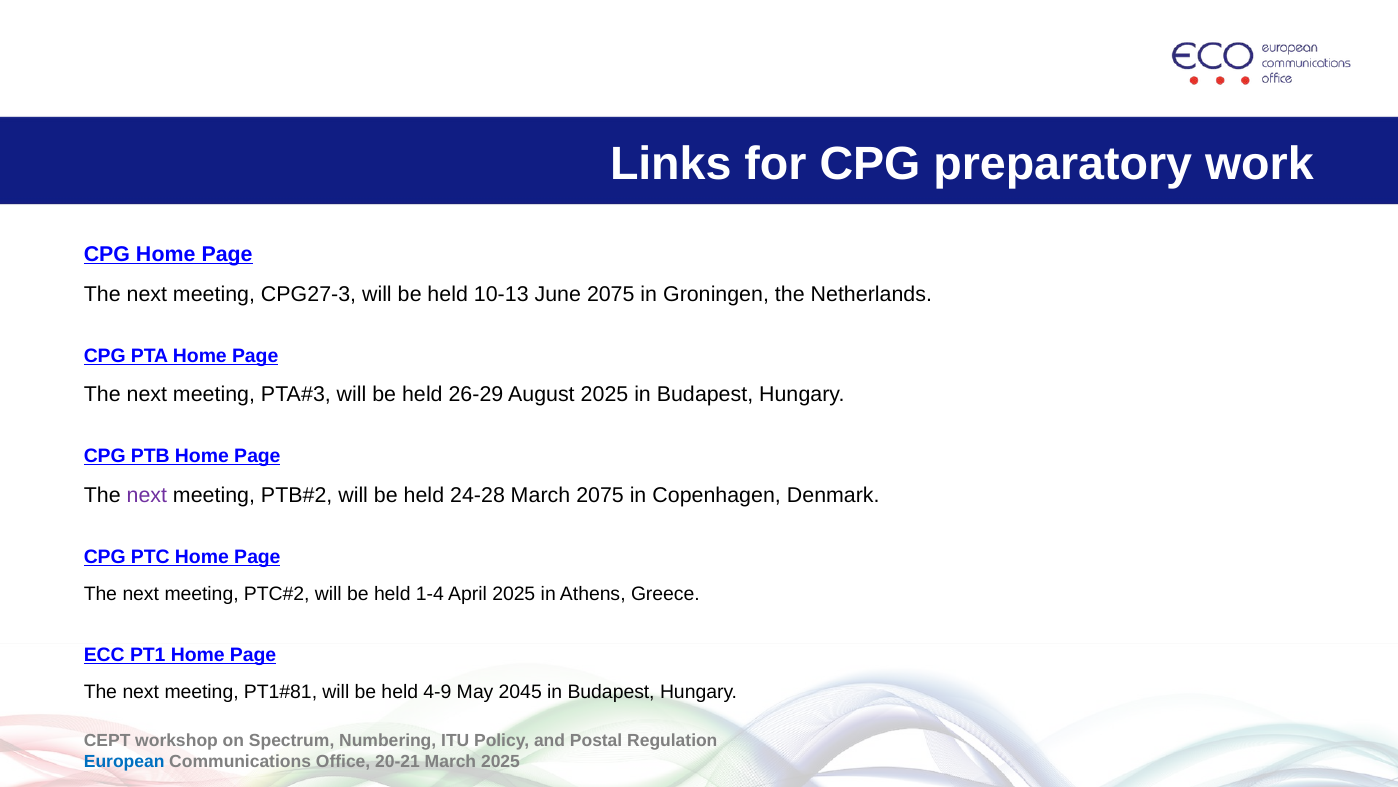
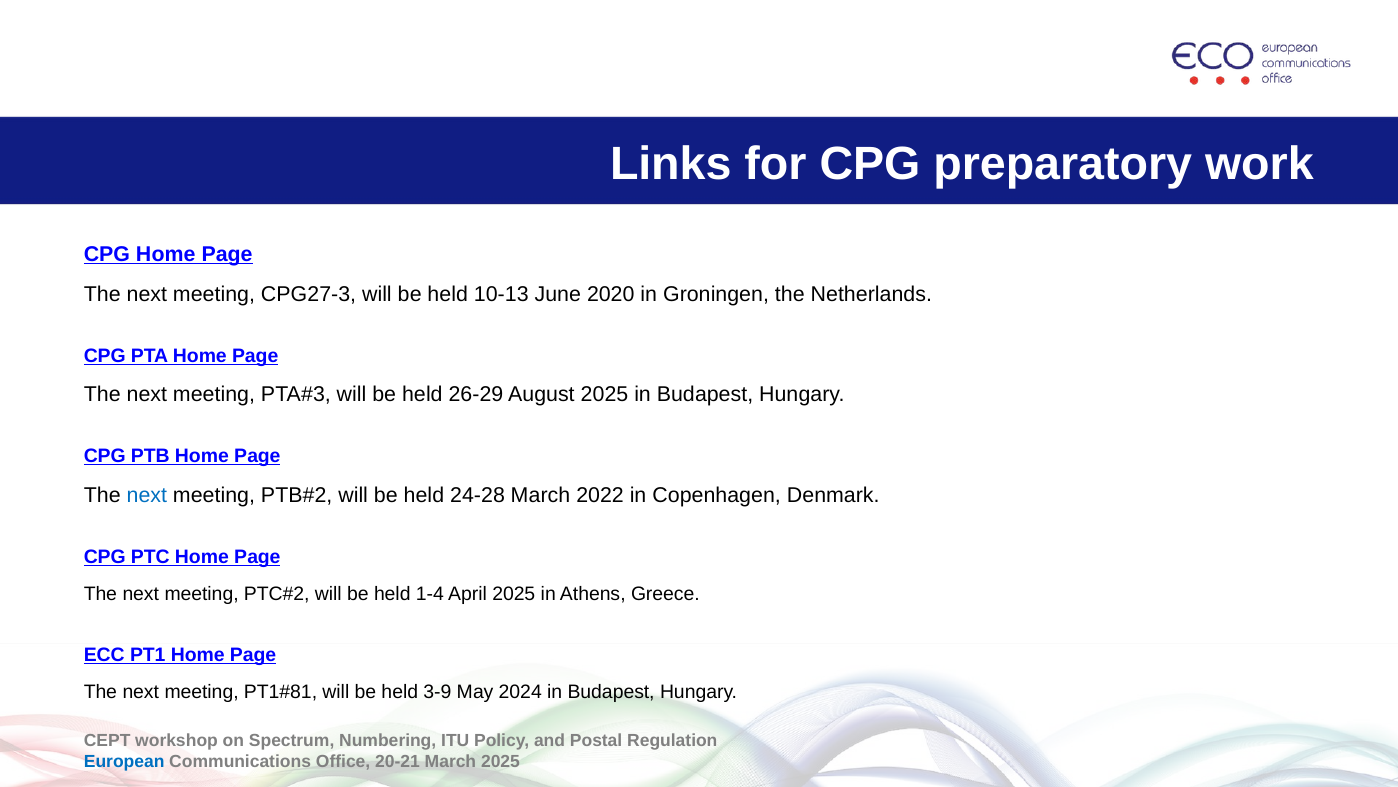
June 2075: 2075 -> 2020
next at (147, 495) colour: purple -> blue
March 2075: 2075 -> 2022
4-9: 4-9 -> 3-9
2045: 2045 -> 2024
